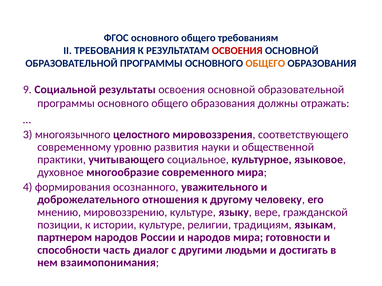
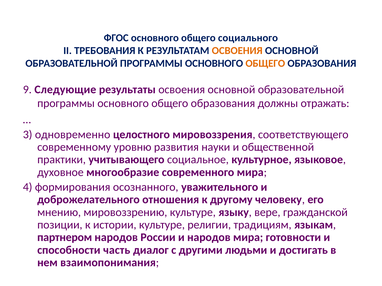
требованиям: требованиям -> социального
ОСВОЕНИЯ at (237, 51) colour: red -> orange
Социальной: Социальной -> Следующие
многоязычного: многоязычного -> одновременно
